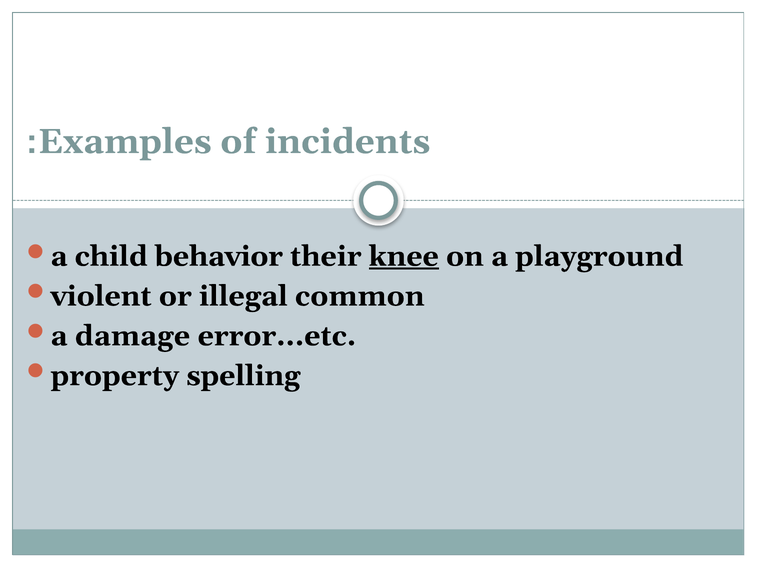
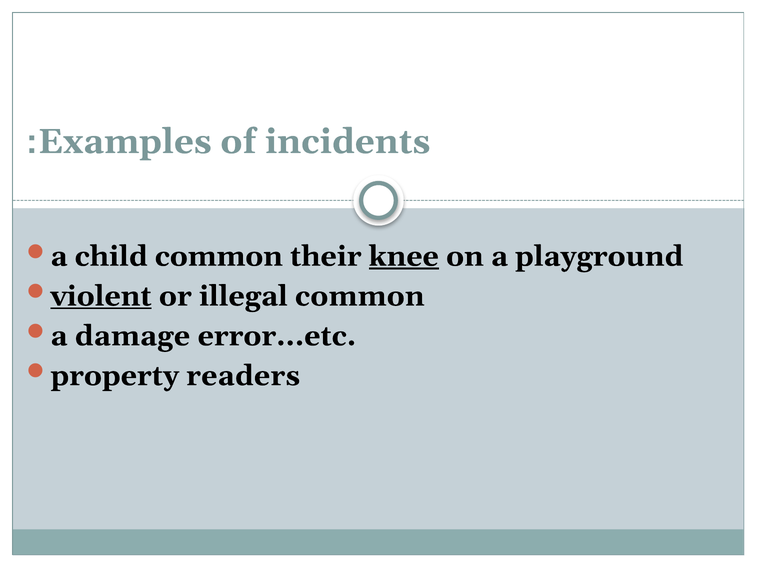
child behavior: behavior -> common
violent underline: none -> present
spelling: spelling -> readers
